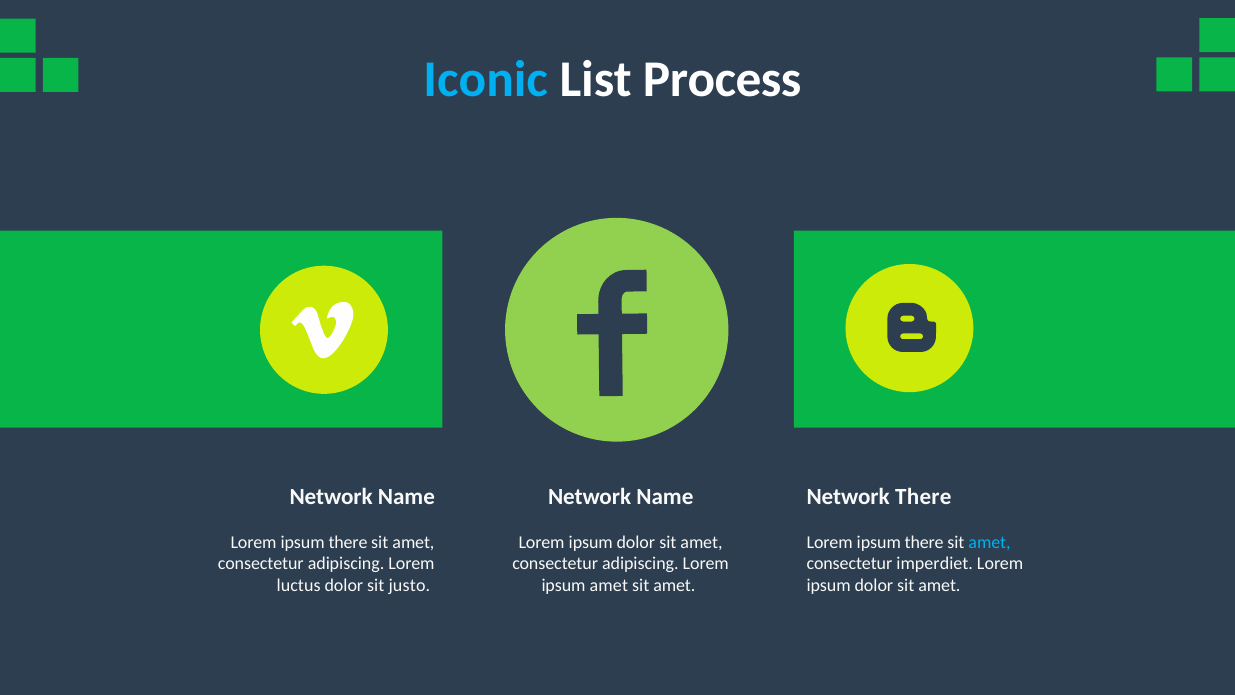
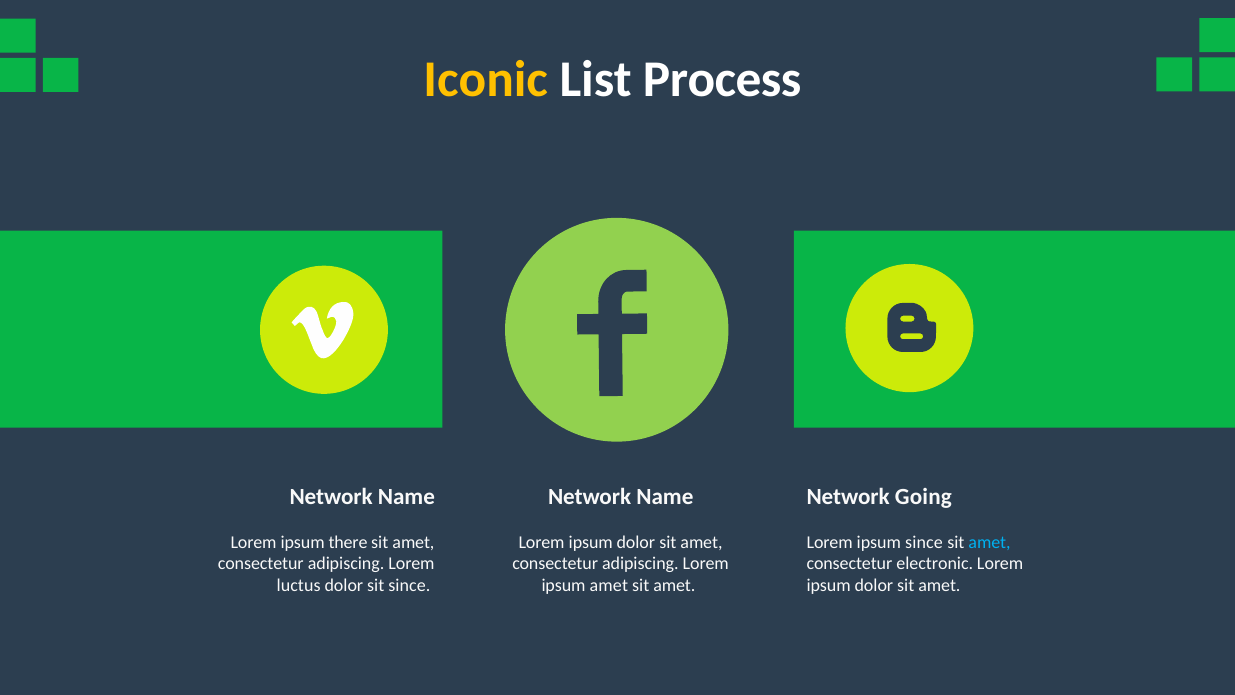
Iconic colour: light blue -> yellow
Network There: There -> Going
there at (924, 542): there -> since
imperdiet: imperdiet -> electronic
sit justo: justo -> since
